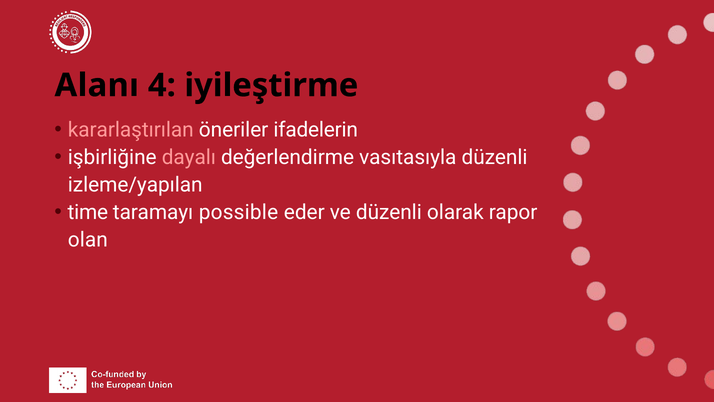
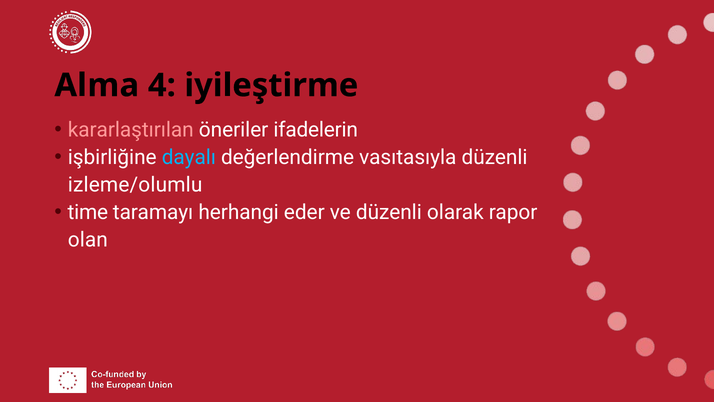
Alanı: Alanı -> Alma
dayalı colour: pink -> light blue
izleme/yapılan: izleme/yapılan -> izleme/olumlu
possible: possible -> herhangi
